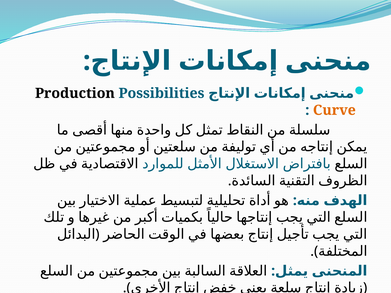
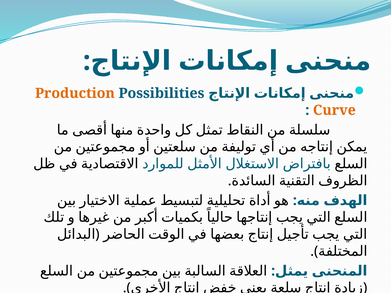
Production colour: black -> orange
